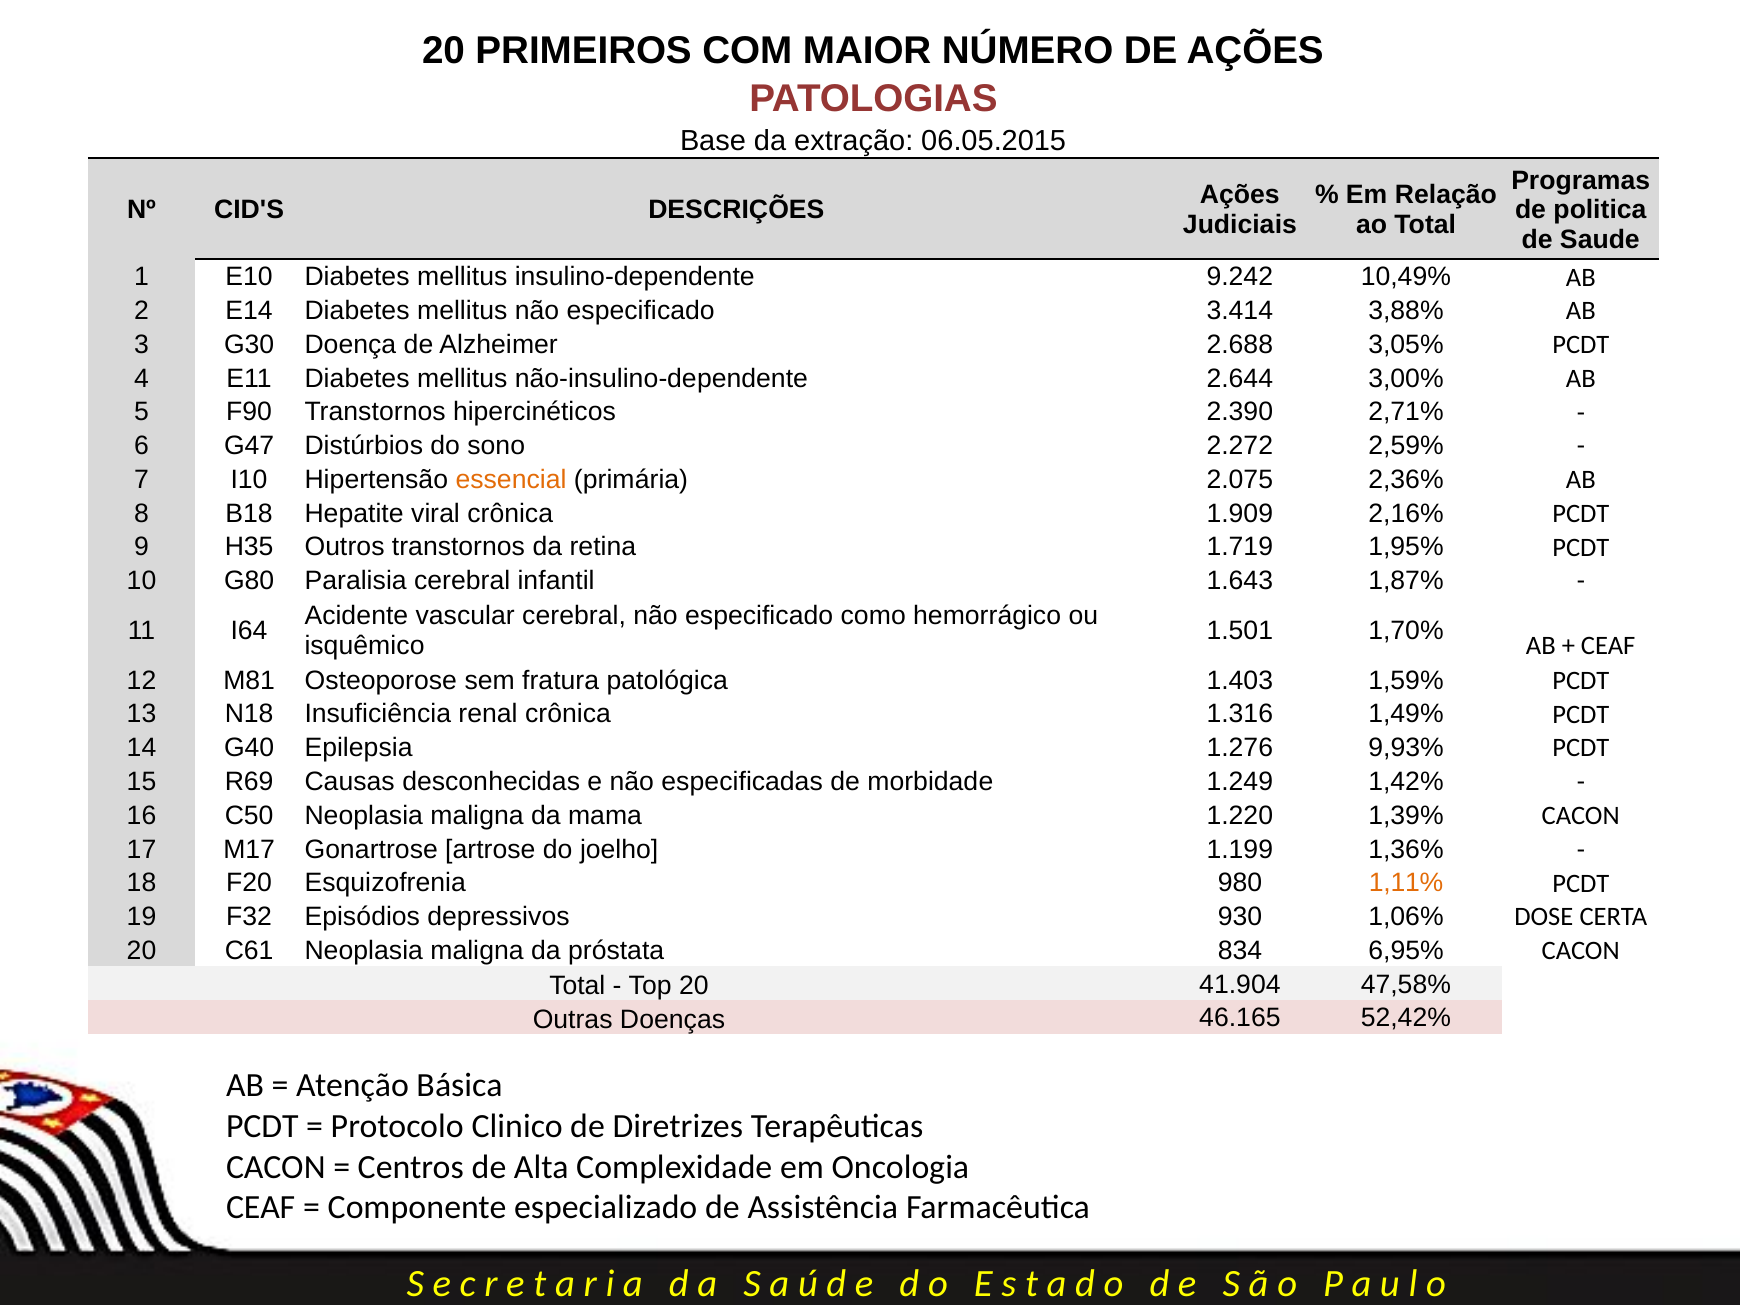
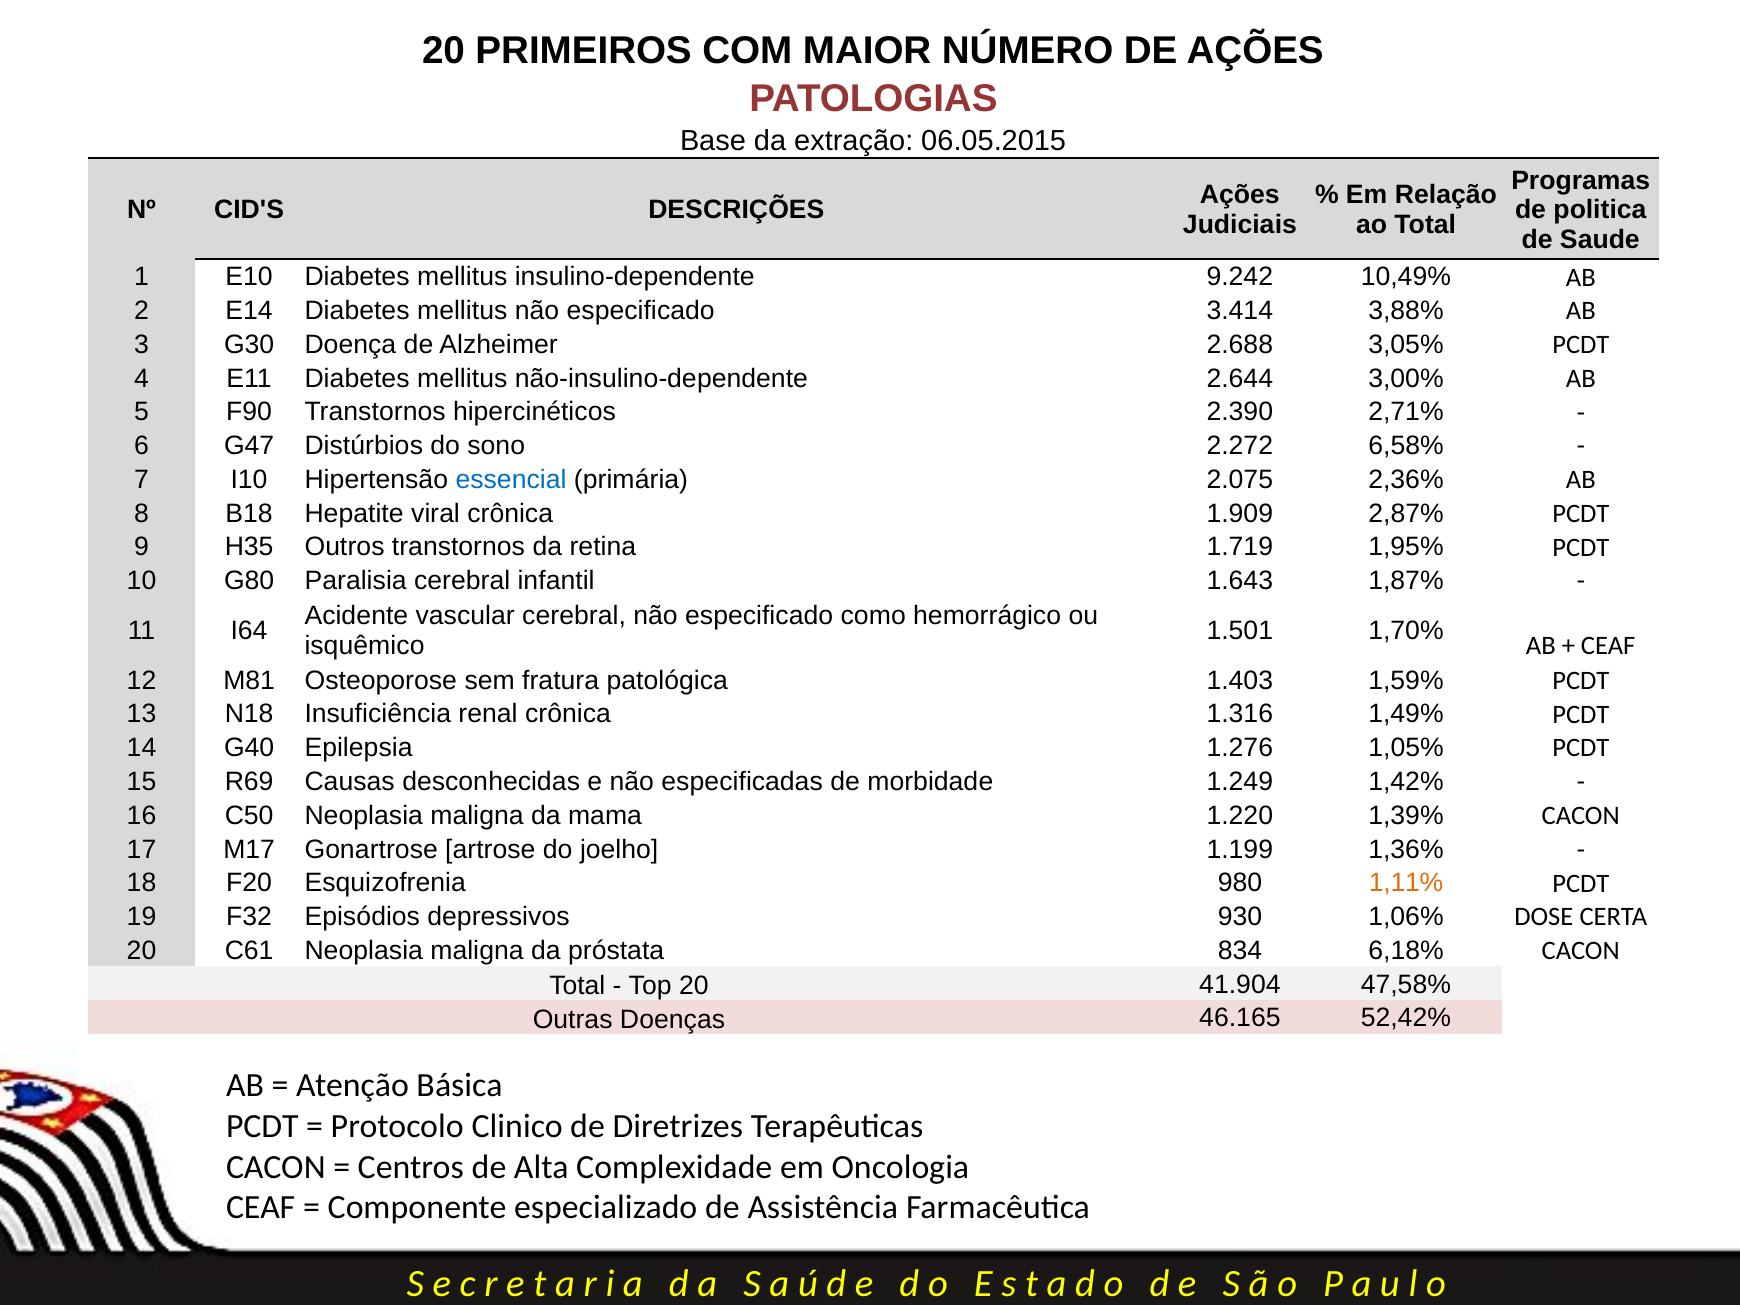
2,59%: 2,59% -> 6,58%
essencial colour: orange -> blue
2,16%: 2,16% -> 2,87%
9,93%: 9,93% -> 1,05%
6,95%: 6,95% -> 6,18%
